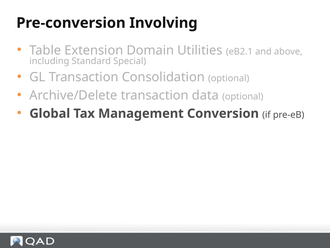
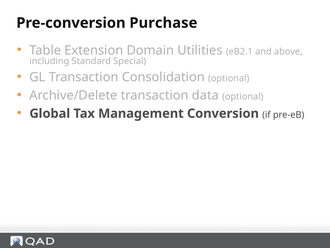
Involving: Involving -> Purchase
